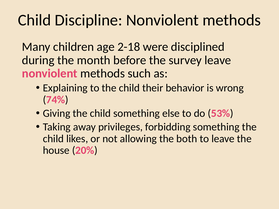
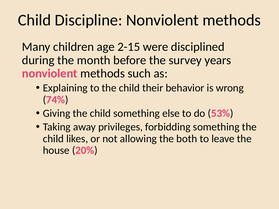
2-18: 2-18 -> 2-15
survey leave: leave -> years
